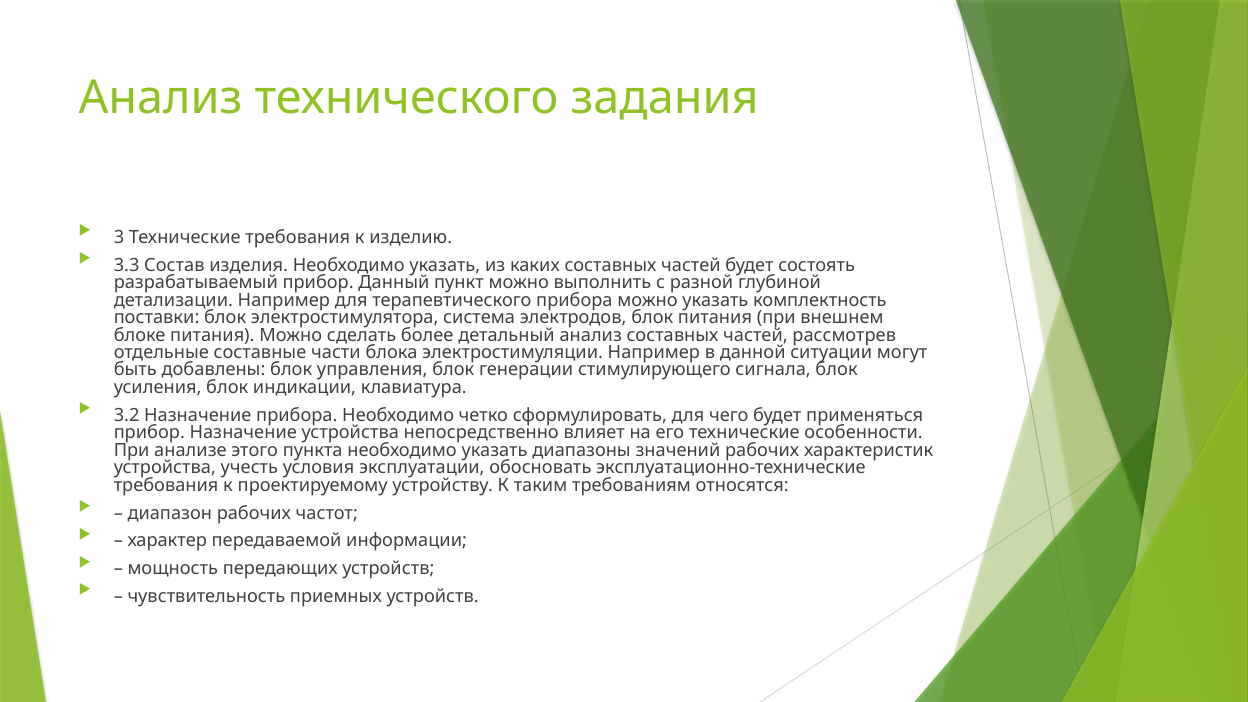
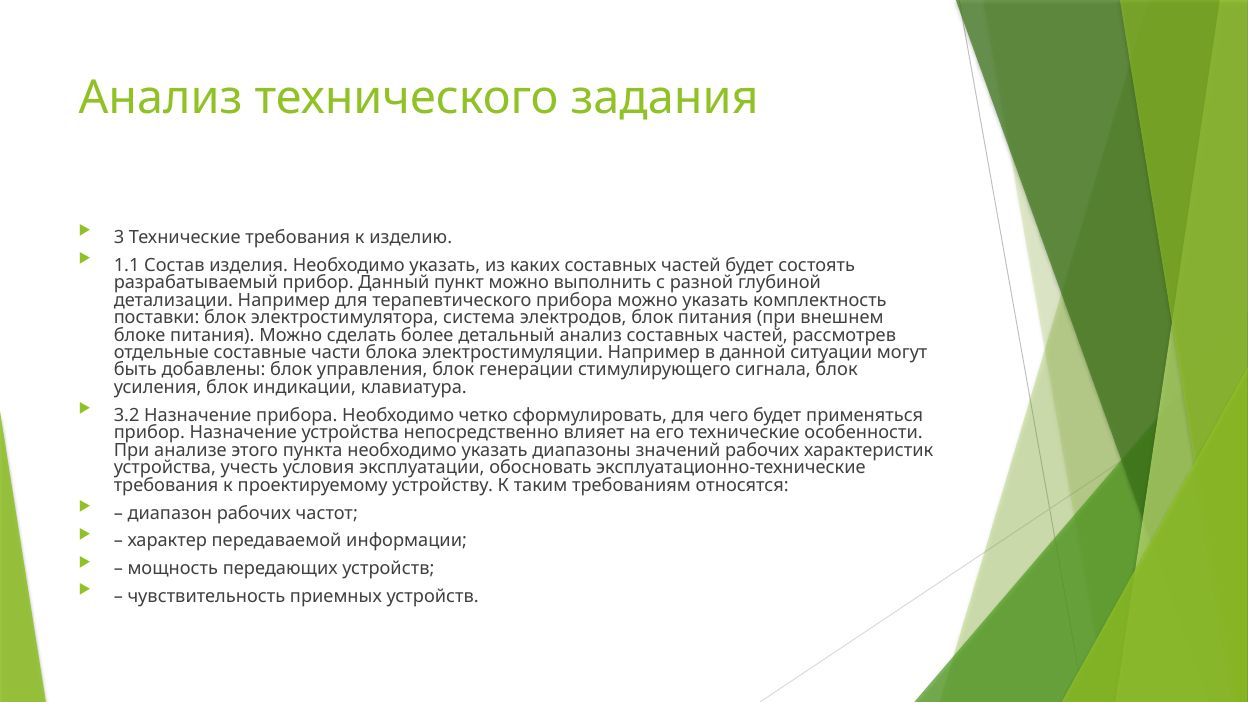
3.3: 3.3 -> 1.1
